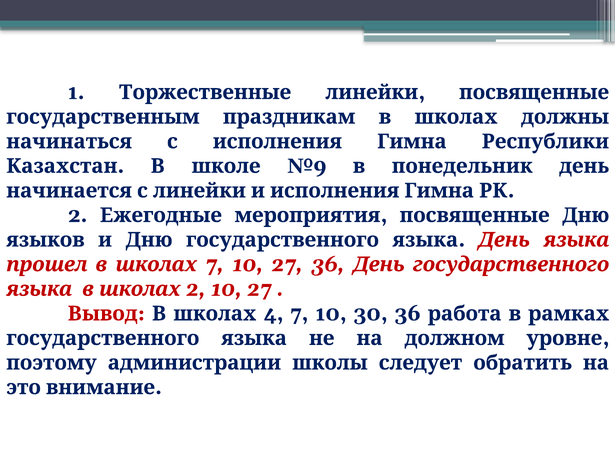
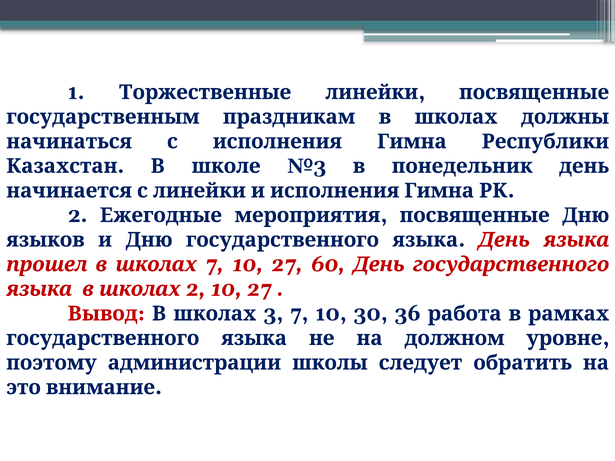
№9: №9 -> №3
27 36: 36 -> 60
4: 4 -> 3
